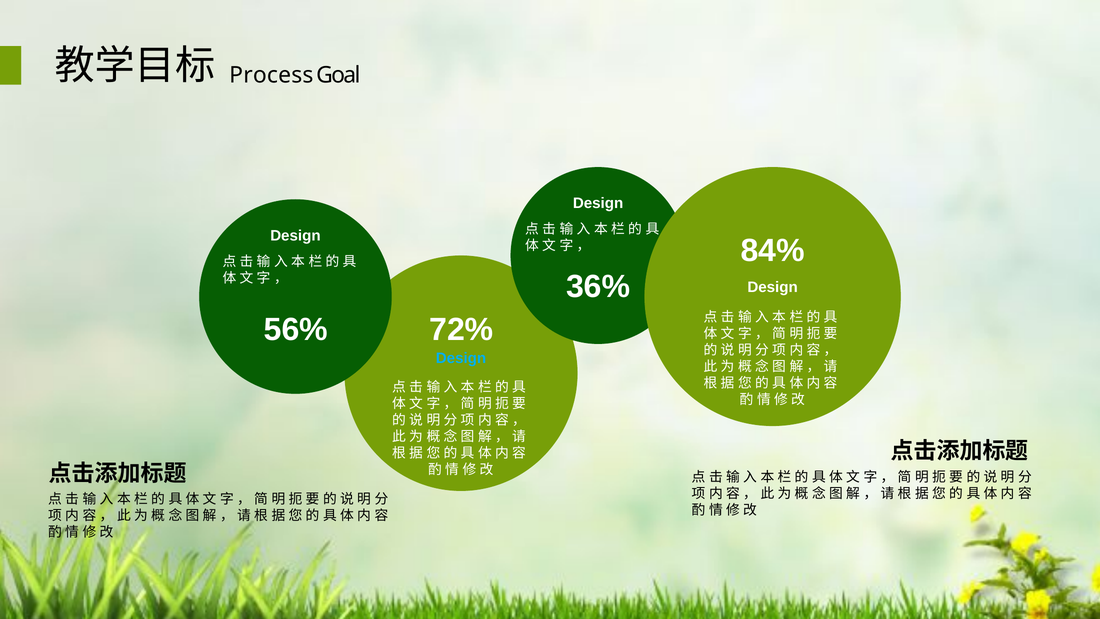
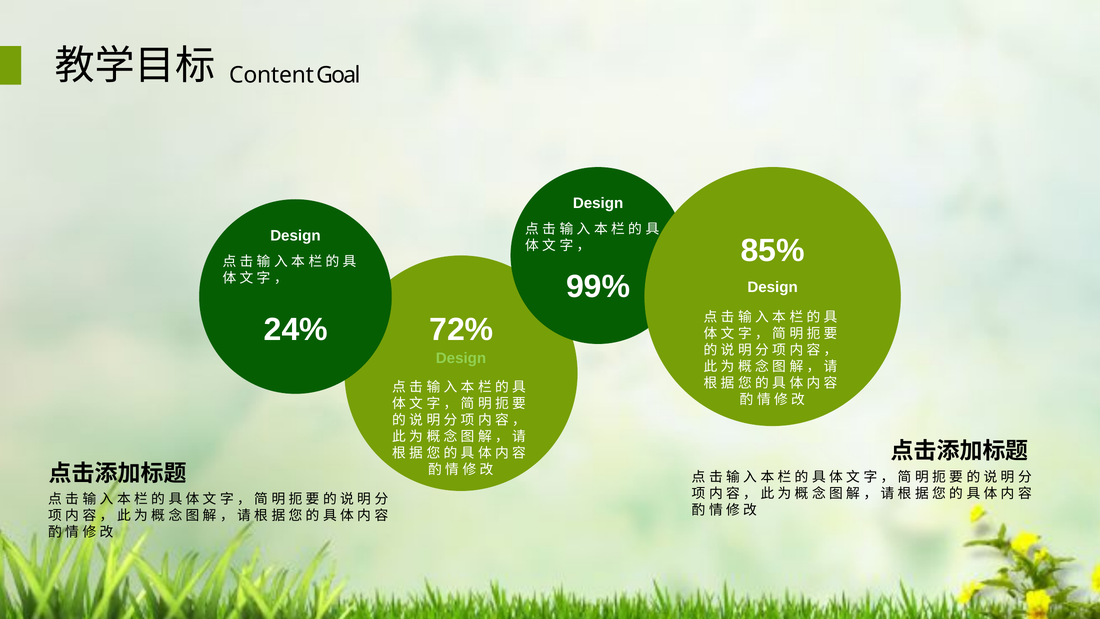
Process: Process -> Content
84%: 84% -> 85%
36%: 36% -> 99%
56%: 56% -> 24%
Design at (461, 358) colour: light blue -> light green
